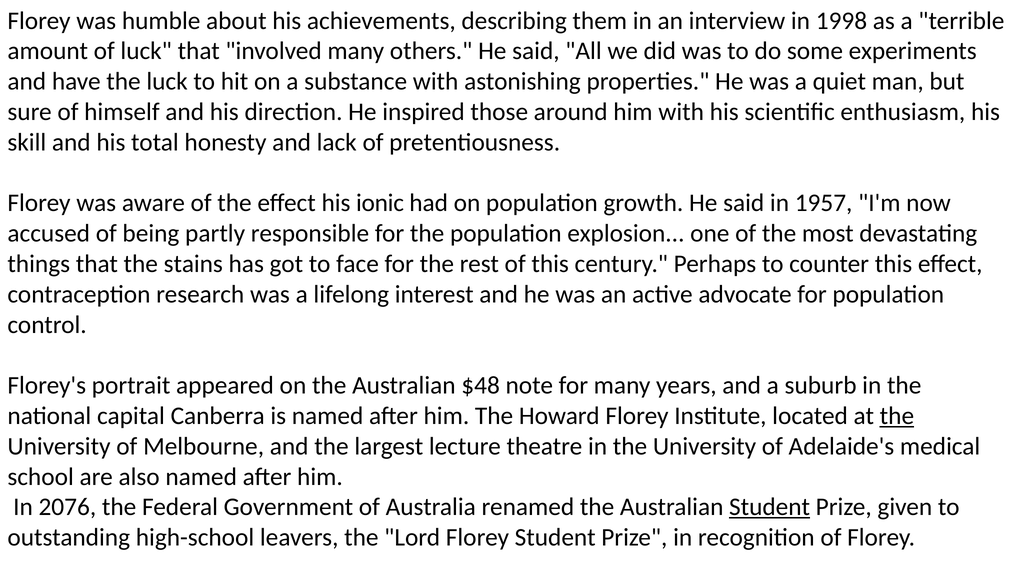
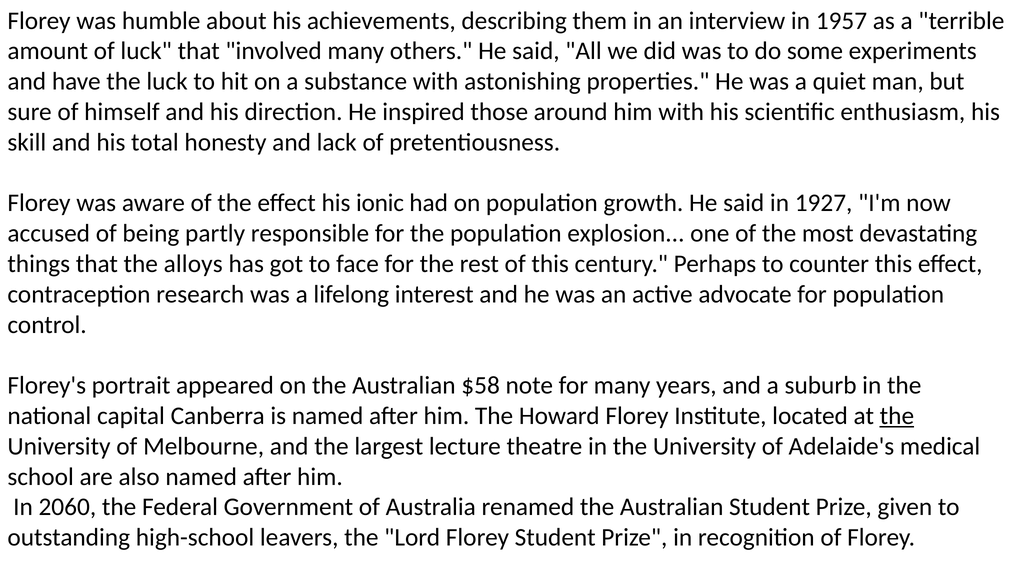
1998: 1998 -> 1957
1957: 1957 -> 1927
stains: stains -> alloys
$48: $48 -> $58
2076: 2076 -> 2060
Student at (770, 507) underline: present -> none
